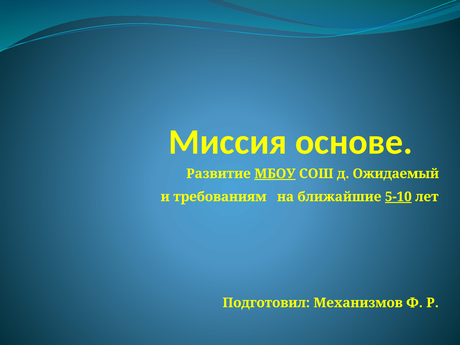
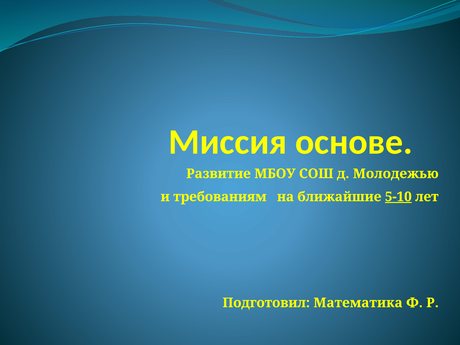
МБОУ underline: present -> none
Ожидаемый: Ожидаемый -> Молодежью
Механизмов: Механизмов -> Математика
